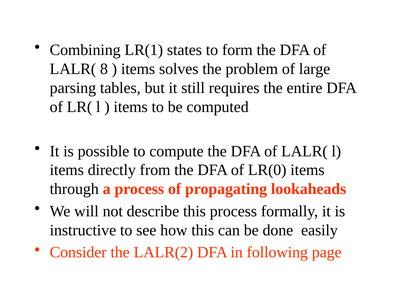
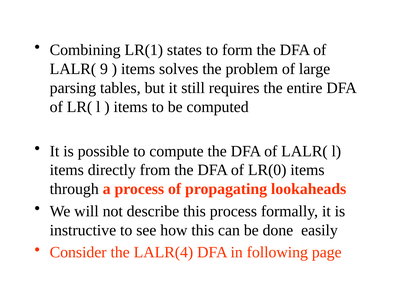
8: 8 -> 9
LALR(2: LALR(2 -> LALR(4
